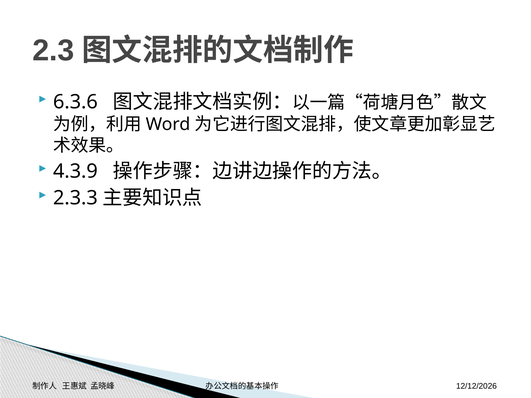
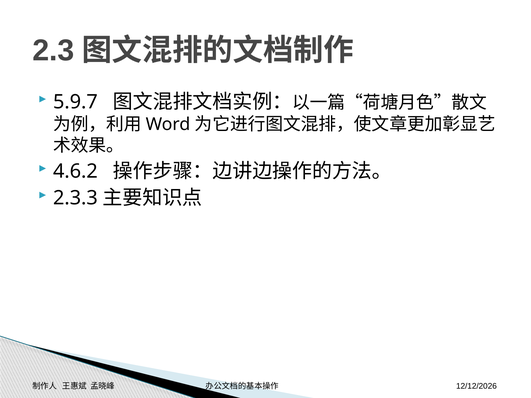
6.3.6: 6.3.6 -> 5.9.7
4.3.9: 4.3.9 -> 4.6.2
